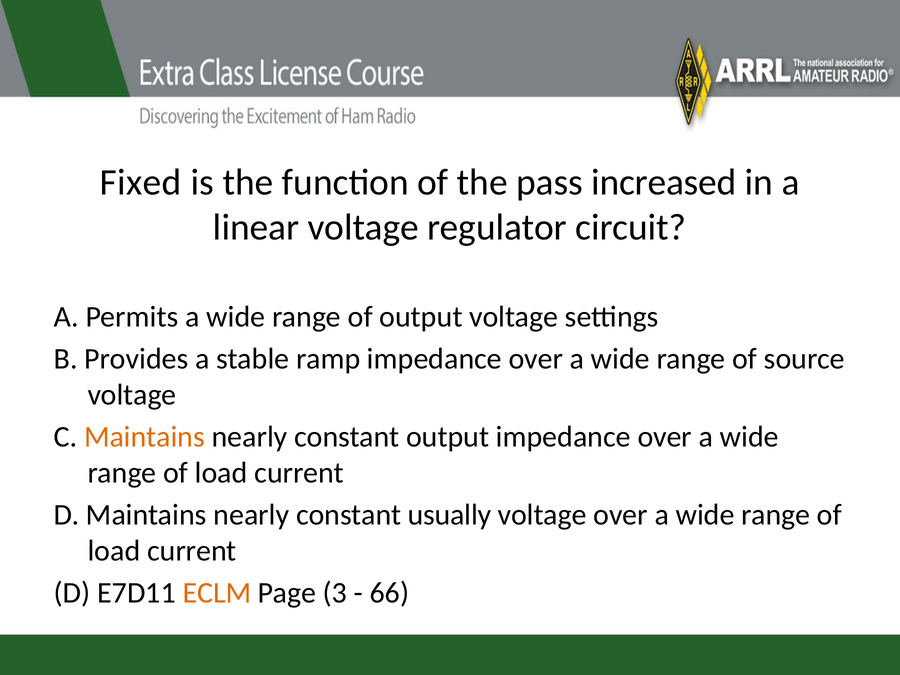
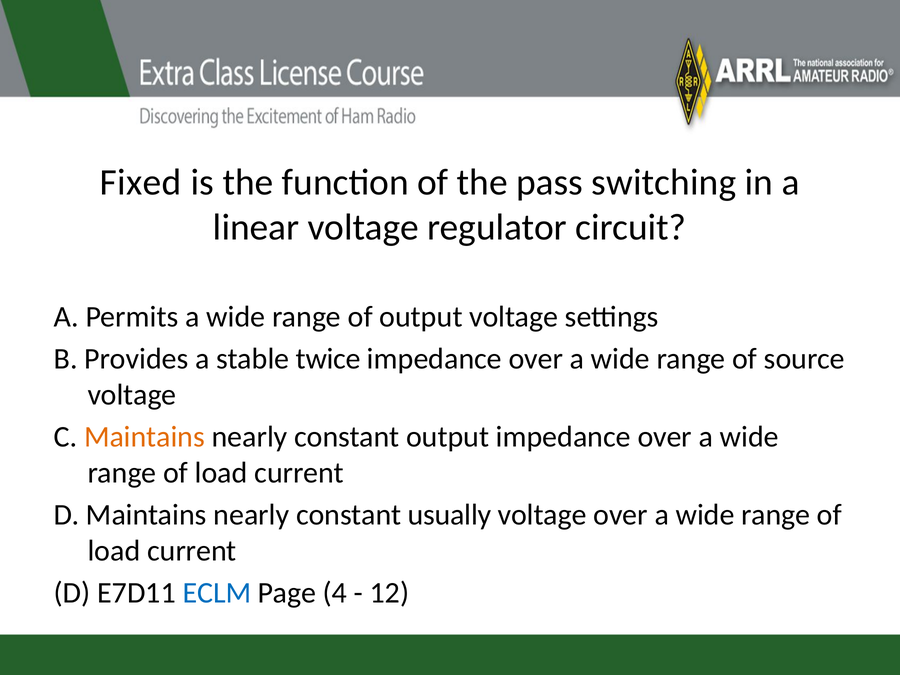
increased: increased -> switching
ramp: ramp -> twice
ECLM colour: orange -> blue
3: 3 -> 4
66: 66 -> 12
